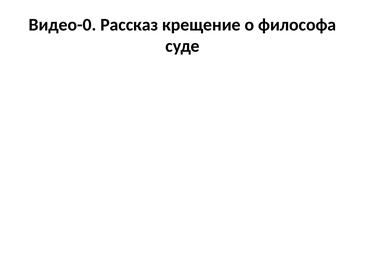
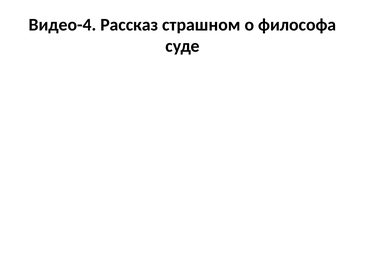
Видео-0: Видео-0 -> Видео-4
крещение: крещение -> страшном
